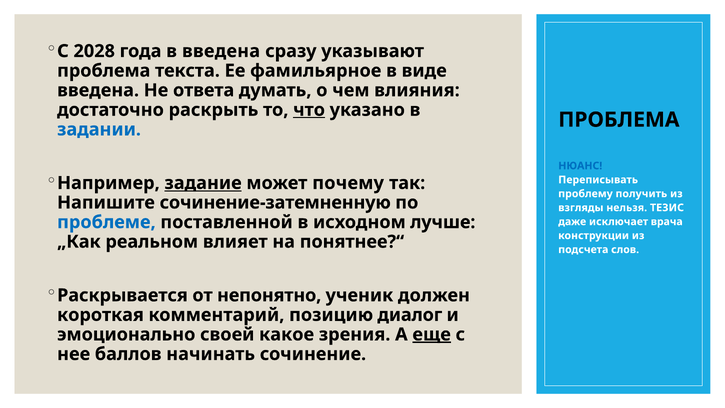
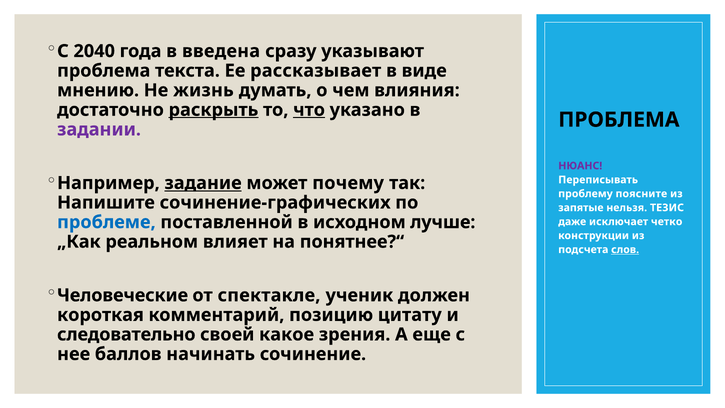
2028: 2028 -> 2040
фамильярное: фамильярное -> рассказывает
введена at (98, 90): введена -> мнению
ответа: ответа -> жизнь
раскрыть underline: none -> present
задании colour: blue -> purple
НЮАНС colour: blue -> purple
получить: получить -> поясните
сочинение-затемненную: сочинение-затемненную -> сочинение-графических
взгляды: взгляды -> запятые
врача: врача -> четко
слов underline: none -> present
Раскрывается: Раскрывается -> Человеческие
непонятно: непонятно -> спектакле
диалог: диалог -> цитату
эмоционально: эмоционально -> следовательно
еще underline: present -> none
